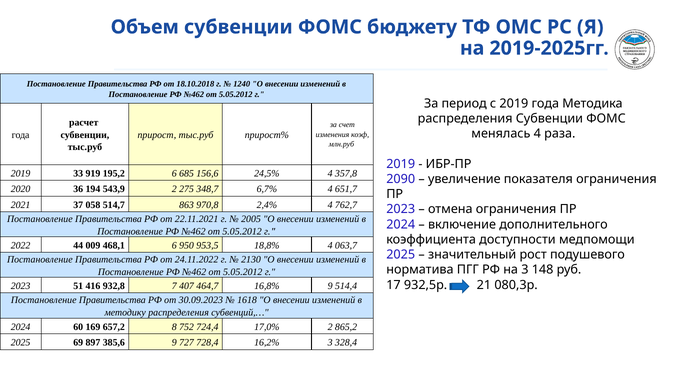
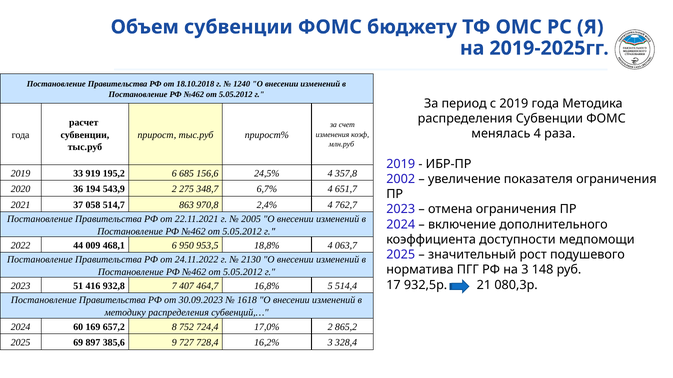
2090: 2090 -> 2002
16,8% 9: 9 -> 5
